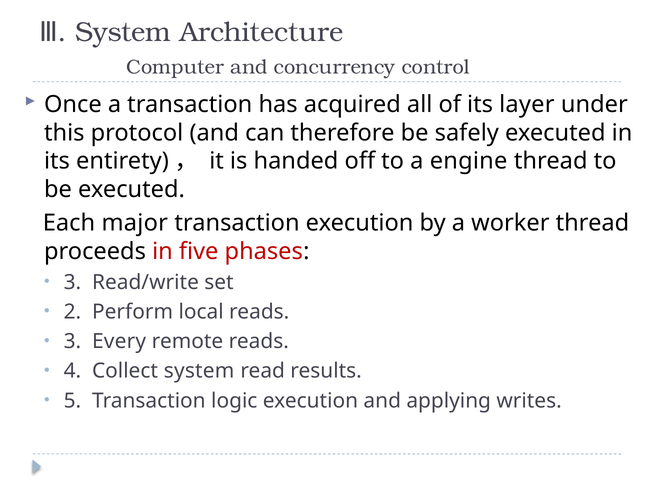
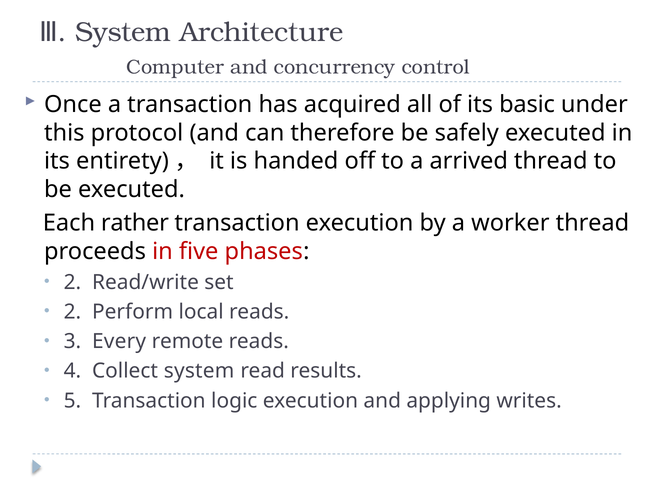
layer: layer -> basic
engine: engine -> arrived
major: major -> rather
3 at (72, 283): 3 -> 2
